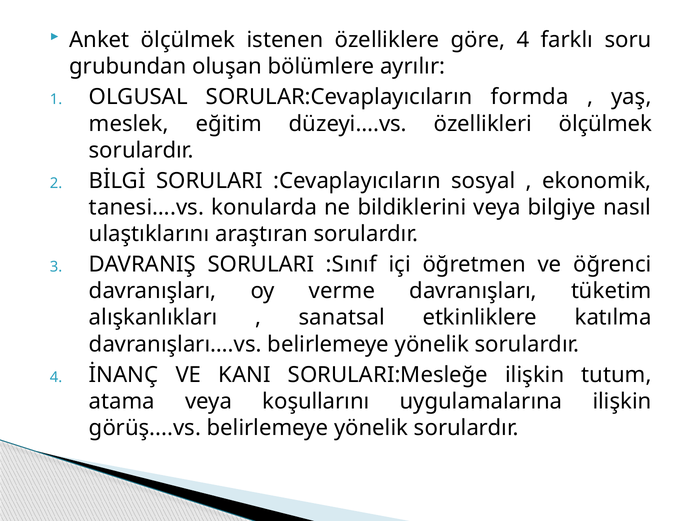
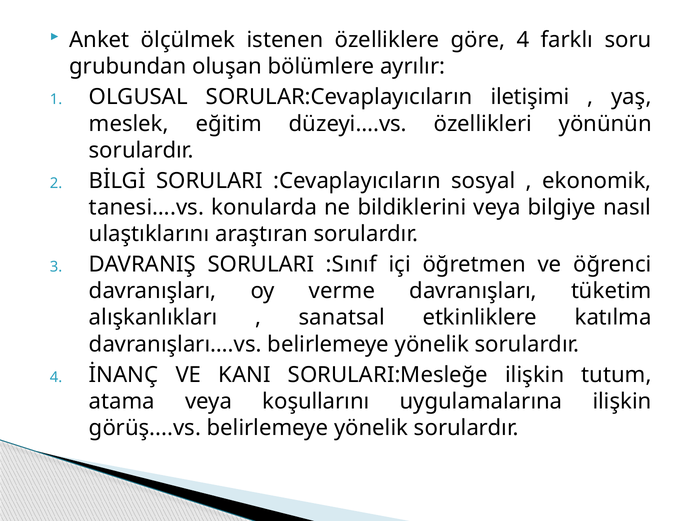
formda: formda -> iletişimi
özellikleri ölçülmek: ölçülmek -> yönünün
